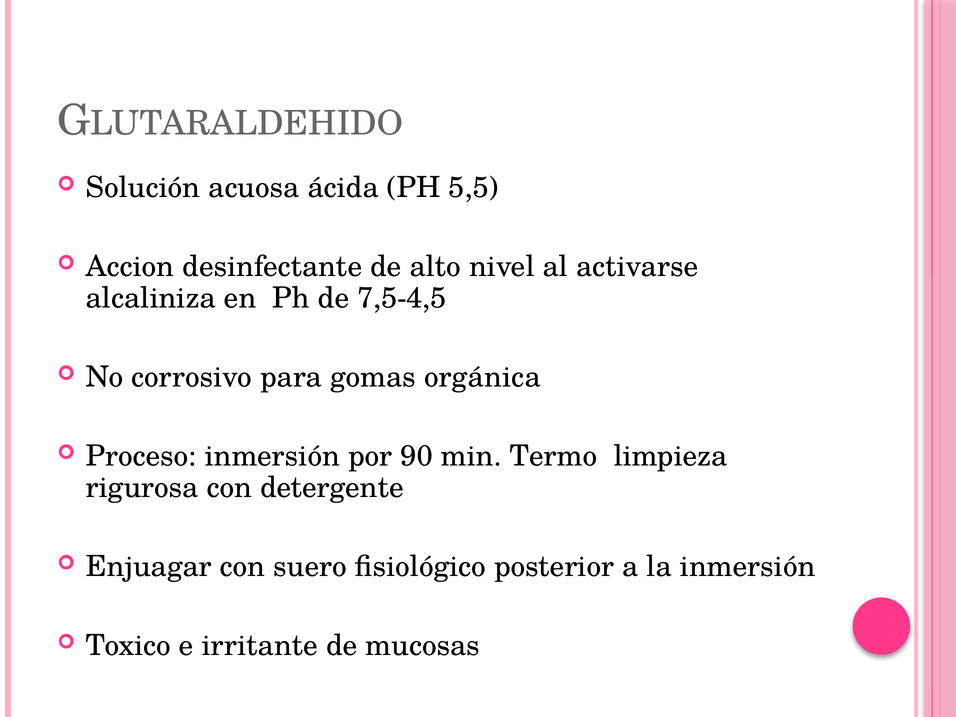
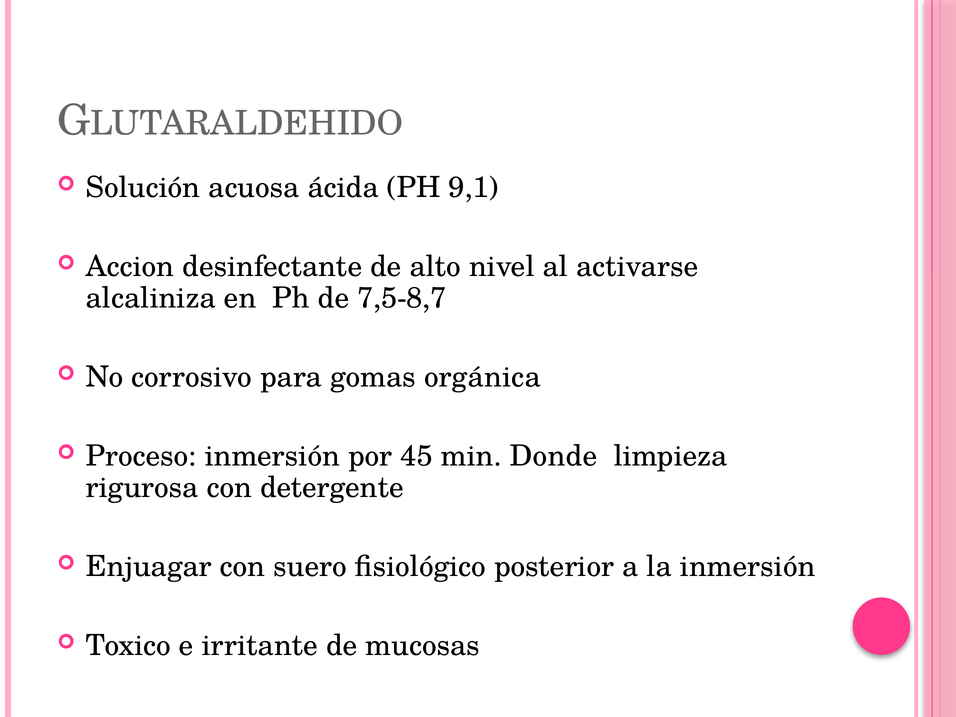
5,5: 5,5 -> 9,1
7,5-4,5: 7,5-4,5 -> 7,5-8,7
90: 90 -> 45
Termo: Termo -> Donde
